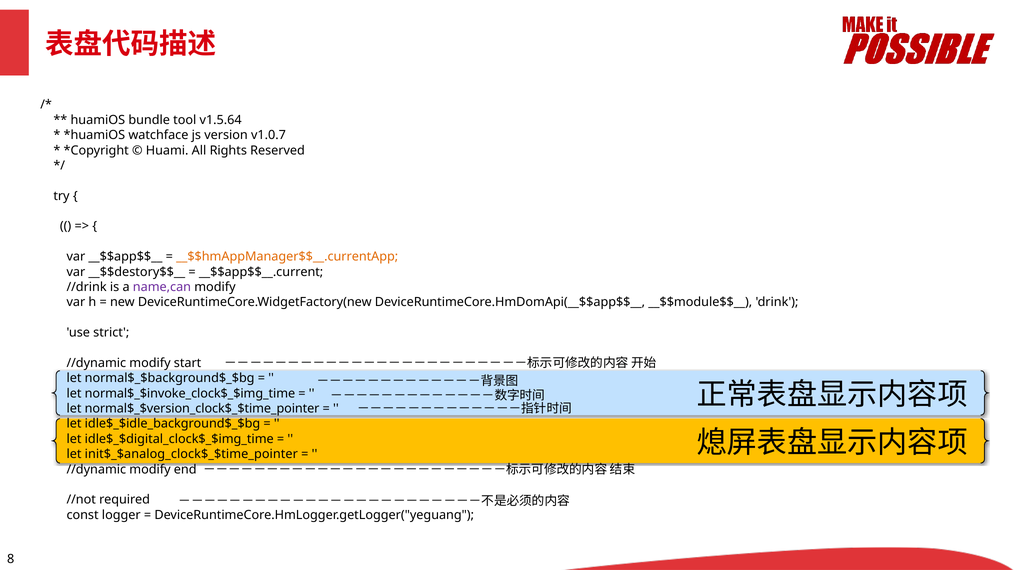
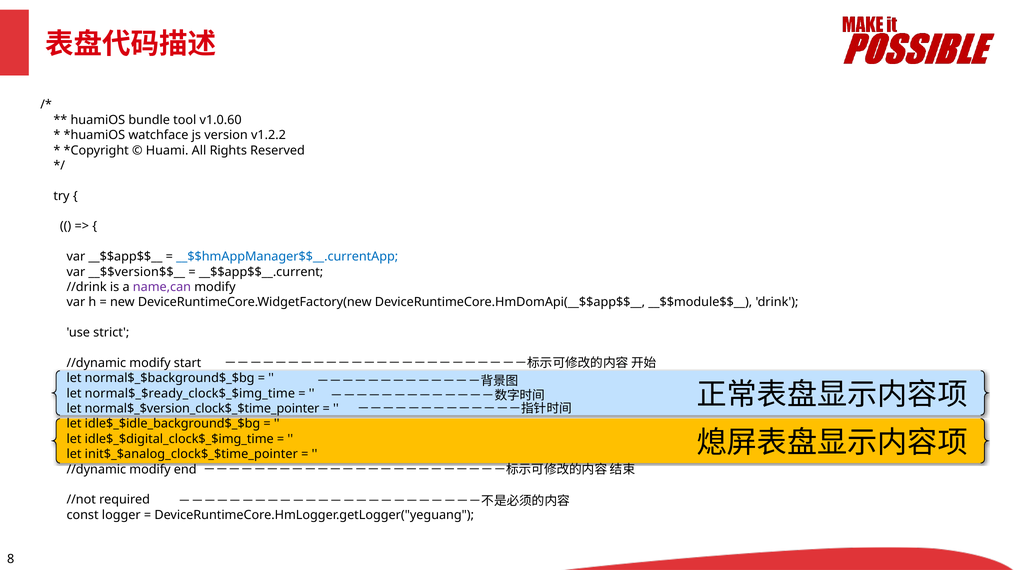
v1.5.64: v1.5.64 -> v1.0.60
v1.0.7: v1.0.7 -> v1.2.2
__$$hmAppManager$$__.currentApp colour: orange -> blue
__$$destory$$__: __$$destory$$__ -> __$$version$$__
normal$_$invoke_clock$_$img_time: normal$_$invoke_clock$_$img_time -> normal$_$ready_clock$_$img_time
